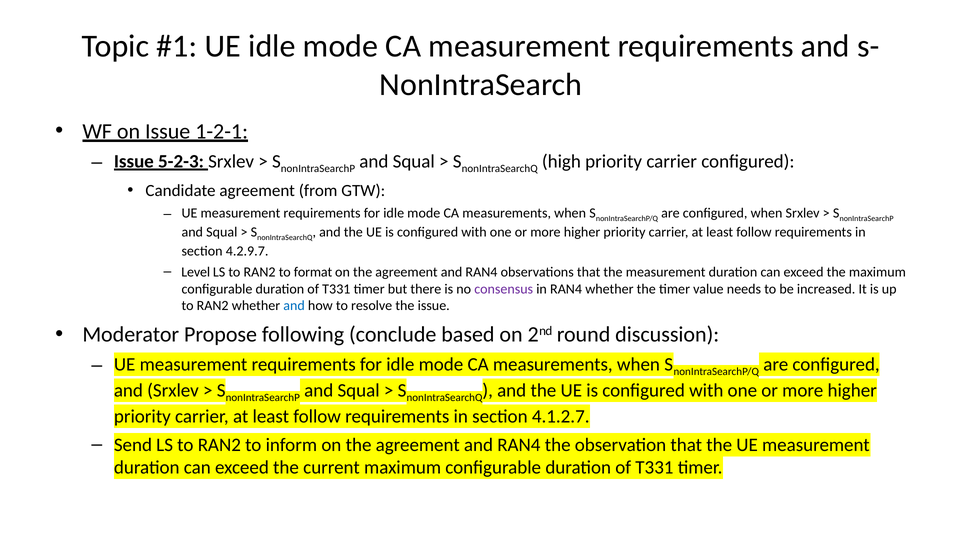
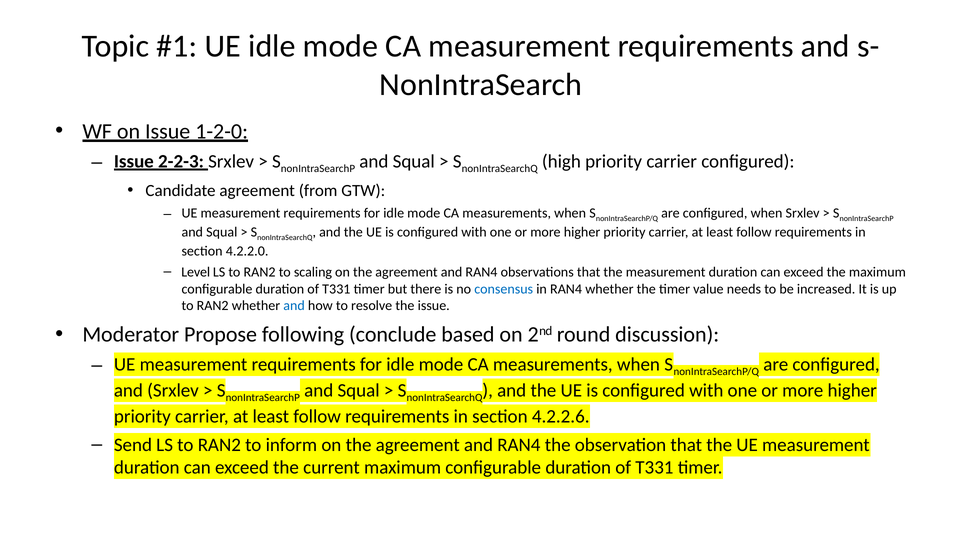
1-2-1: 1-2-1 -> 1-2-0
5-2-3: 5-2-3 -> 2-2-3
4.2.9.7: 4.2.9.7 -> 4.2.2.0
format: format -> scaling
consensus colour: purple -> blue
4.1.2.7: 4.1.2.7 -> 4.2.2.6
